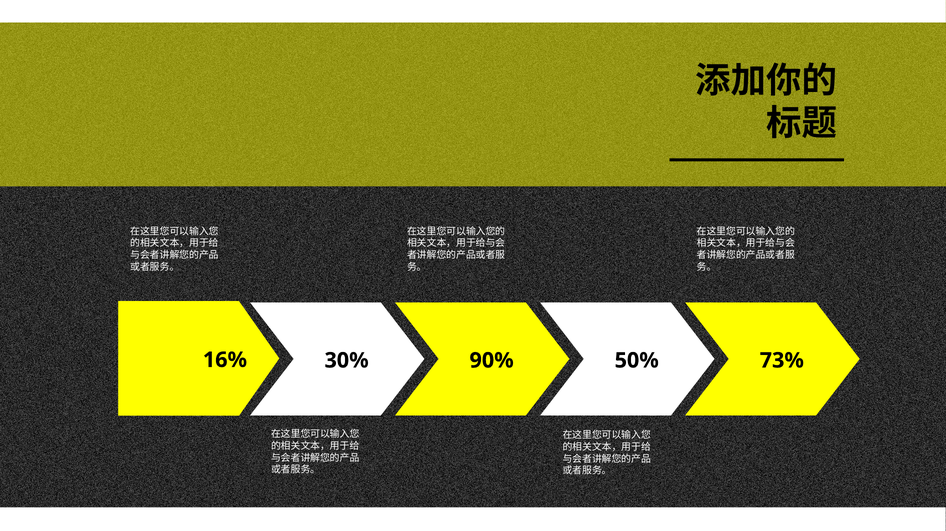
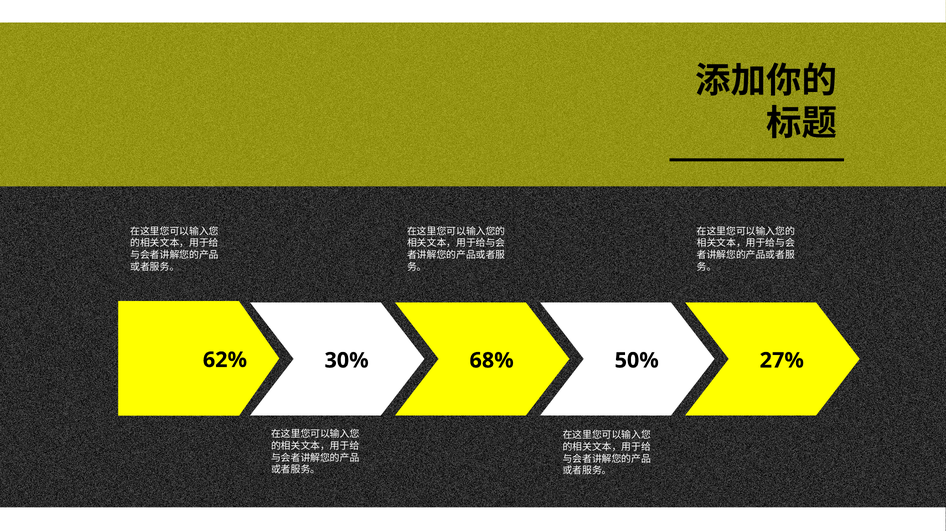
16%: 16% -> 62%
90%: 90% -> 68%
73%: 73% -> 27%
